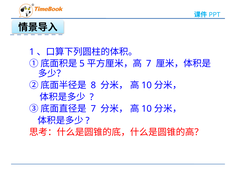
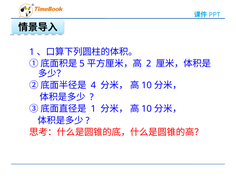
7 at (149, 64): 7 -> 2
8: 8 -> 4
7 at (93, 109): 7 -> 1
